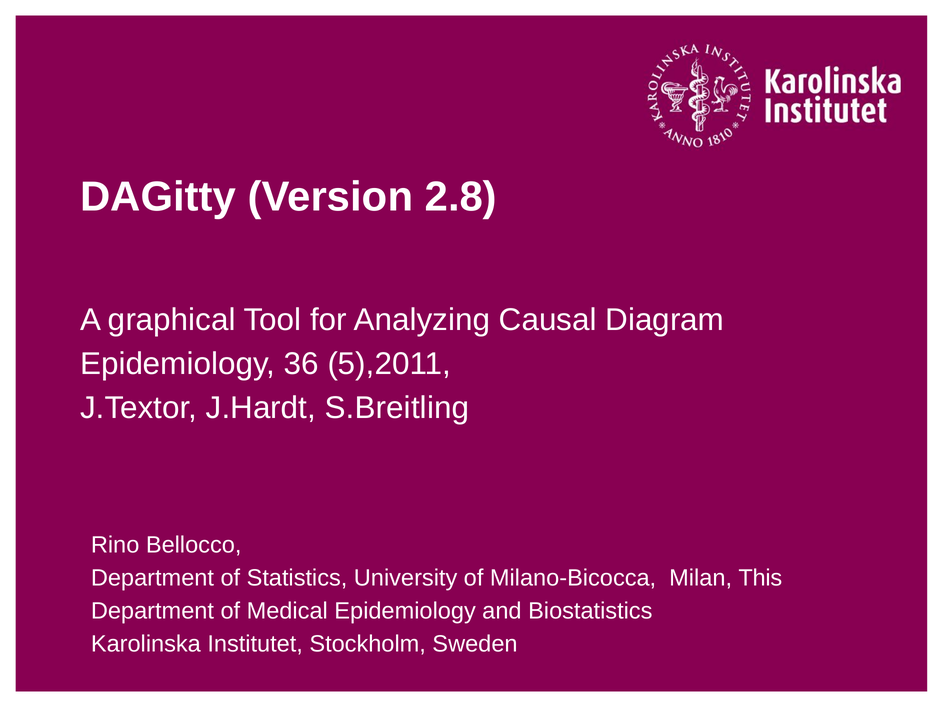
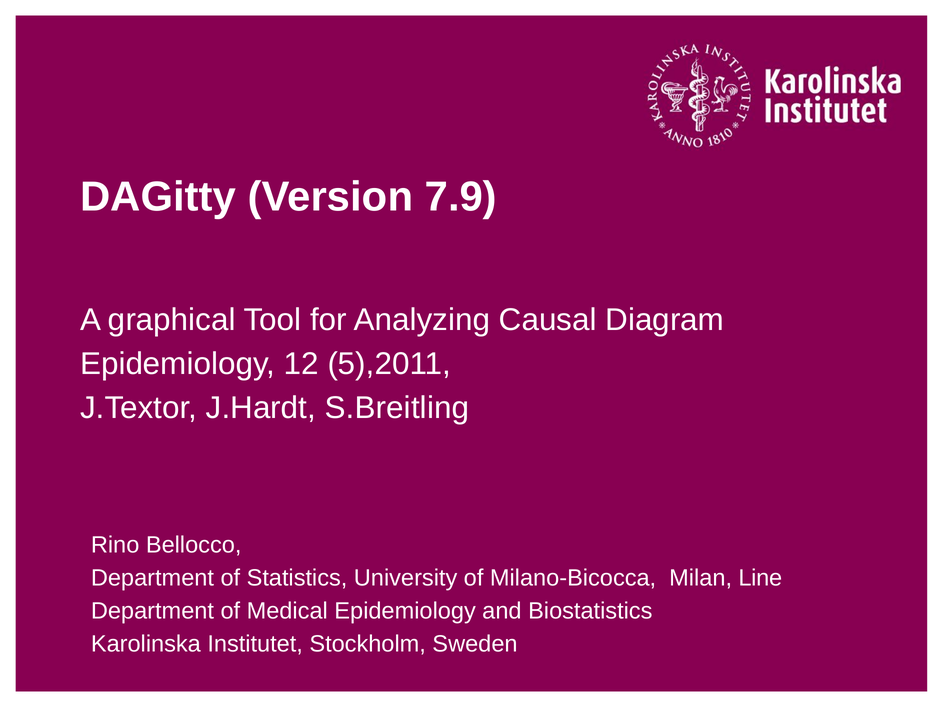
2.8: 2.8 -> 7.9
36: 36 -> 12
This: This -> Line
